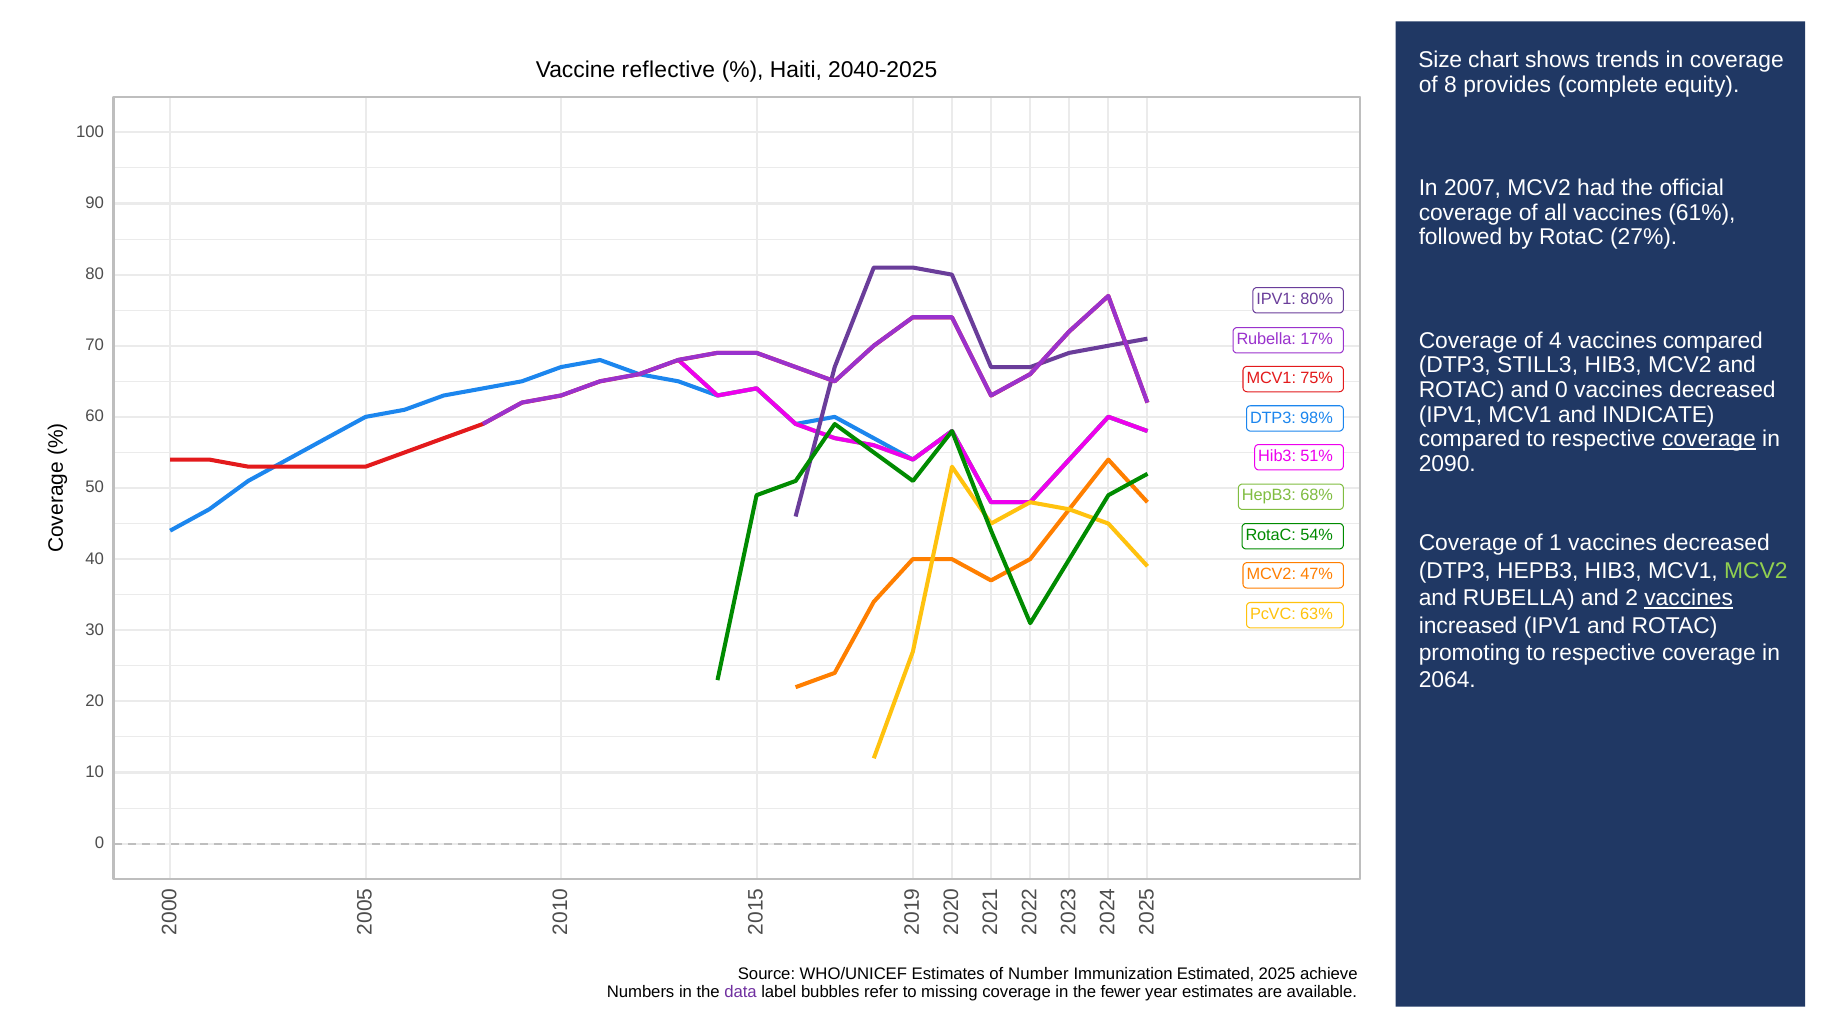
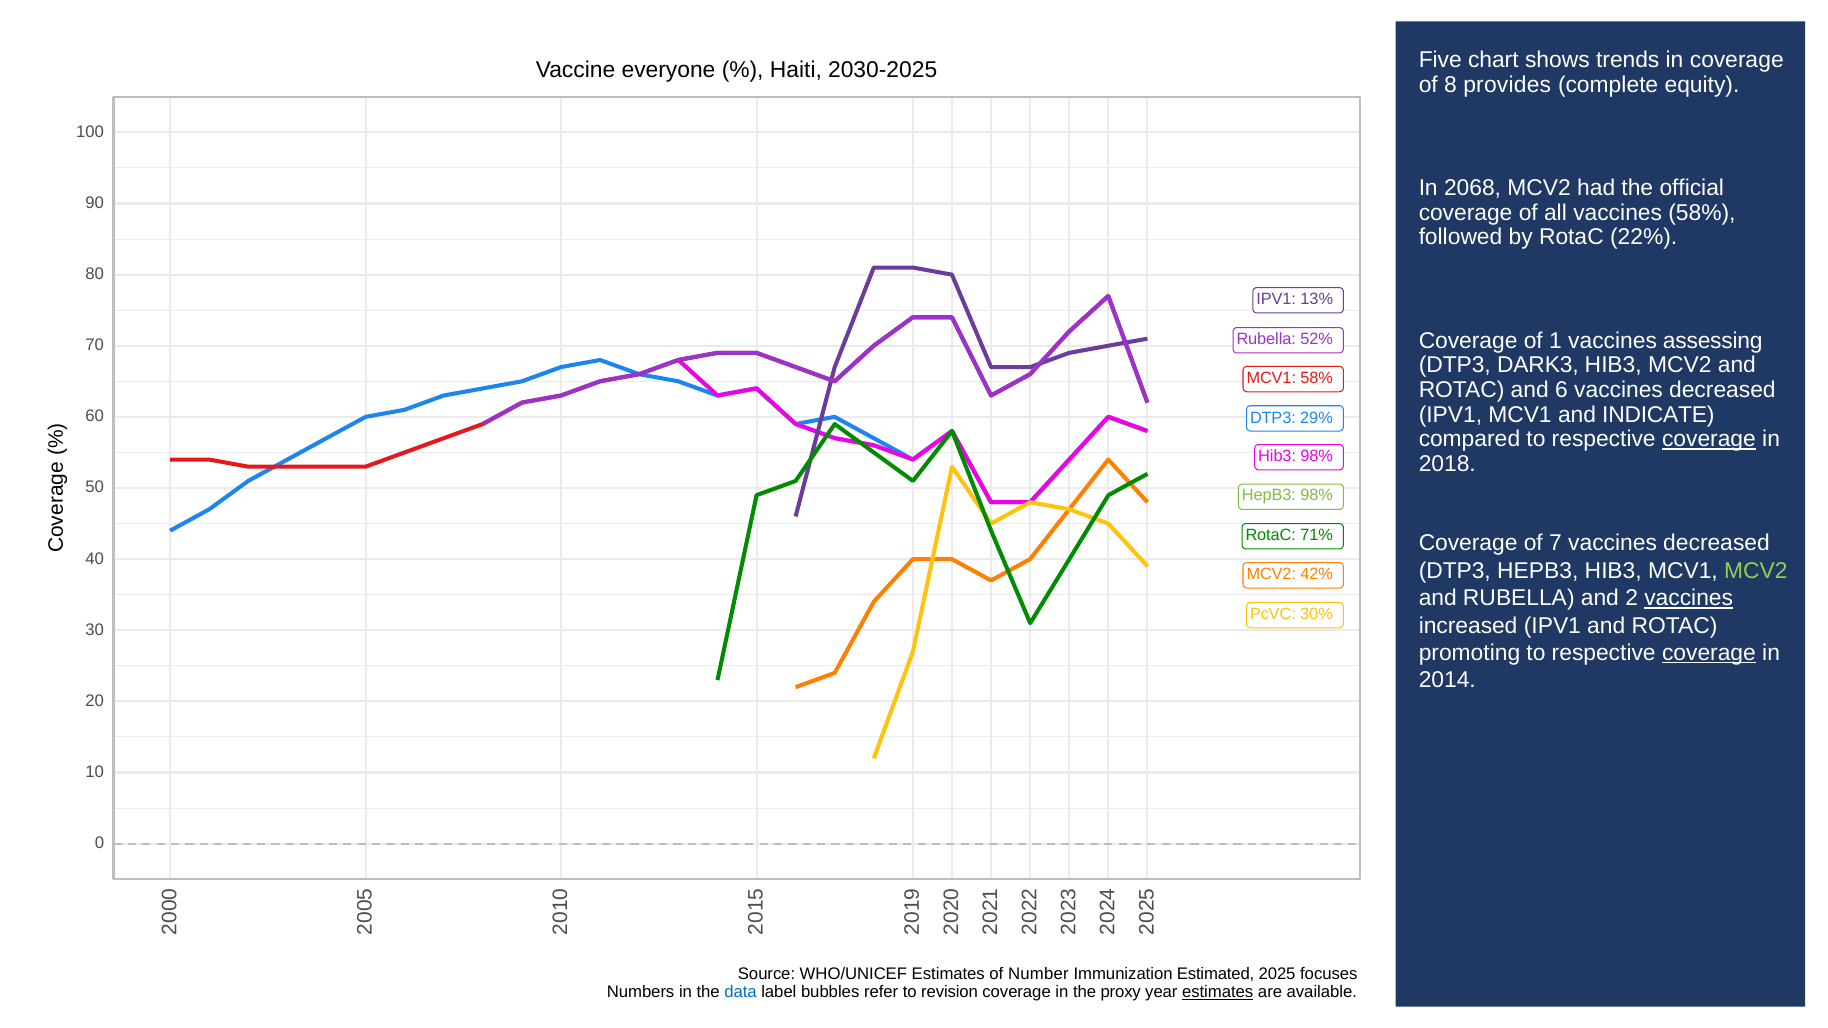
Size: Size -> Five
reflective: reflective -> everyone
2040-2025: 2040-2025 -> 2030-2025
2007: 2007 -> 2068
vaccines 61%: 61% -> 58%
27%: 27% -> 22%
80%: 80% -> 13%
of 4: 4 -> 1
vaccines compared: compared -> assessing
17%: 17% -> 52%
STILL3: STILL3 -> DARK3
MCV1 75%: 75% -> 58%
and 0: 0 -> 6
98%: 98% -> 29%
Hib3 51%: 51% -> 98%
2090: 2090 -> 2018
HepB3 68%: 68% -> 98%
54%: 54% -> 71%
of 1: 1 -> 7
47%: 47% -> 42%
63%: 63% -> 30%
coverage at (1709, 653) underline: none -> present
2064: 2064 -> 2014
achieve: achieve -> focuses
data colour: purple -> blue
to missing: missing -> revision
fewer: fewer -> proxy
estimates at (1218, 992) underline: none -> present
